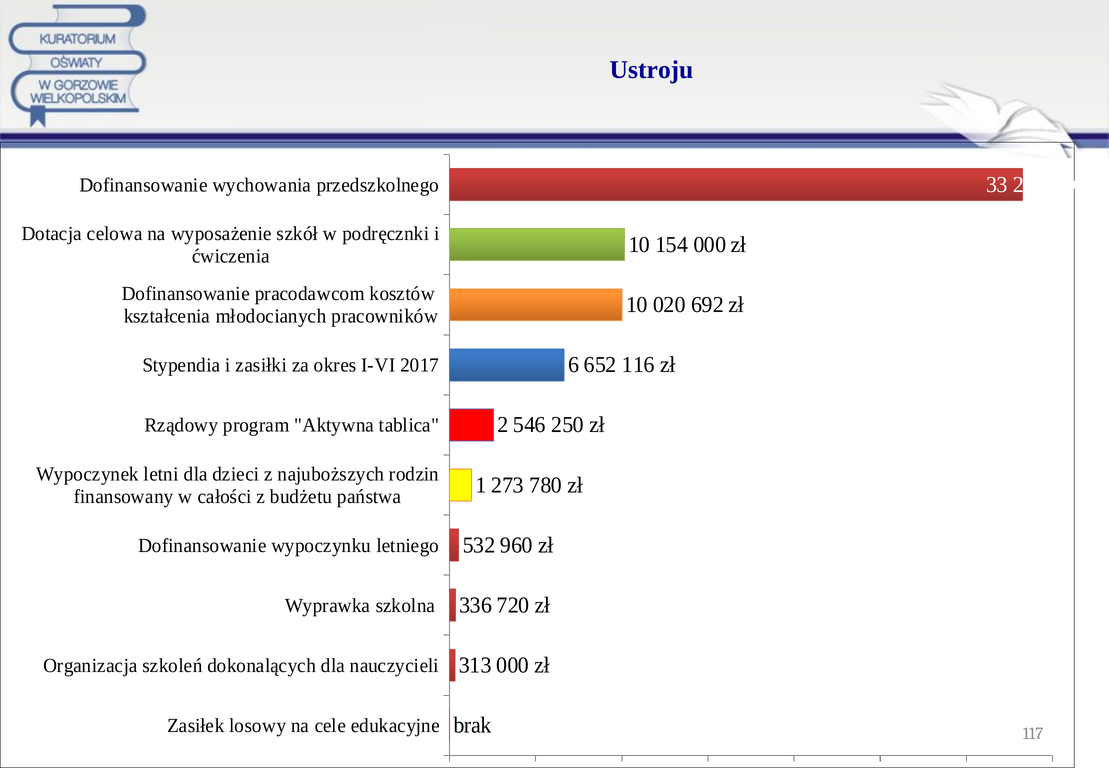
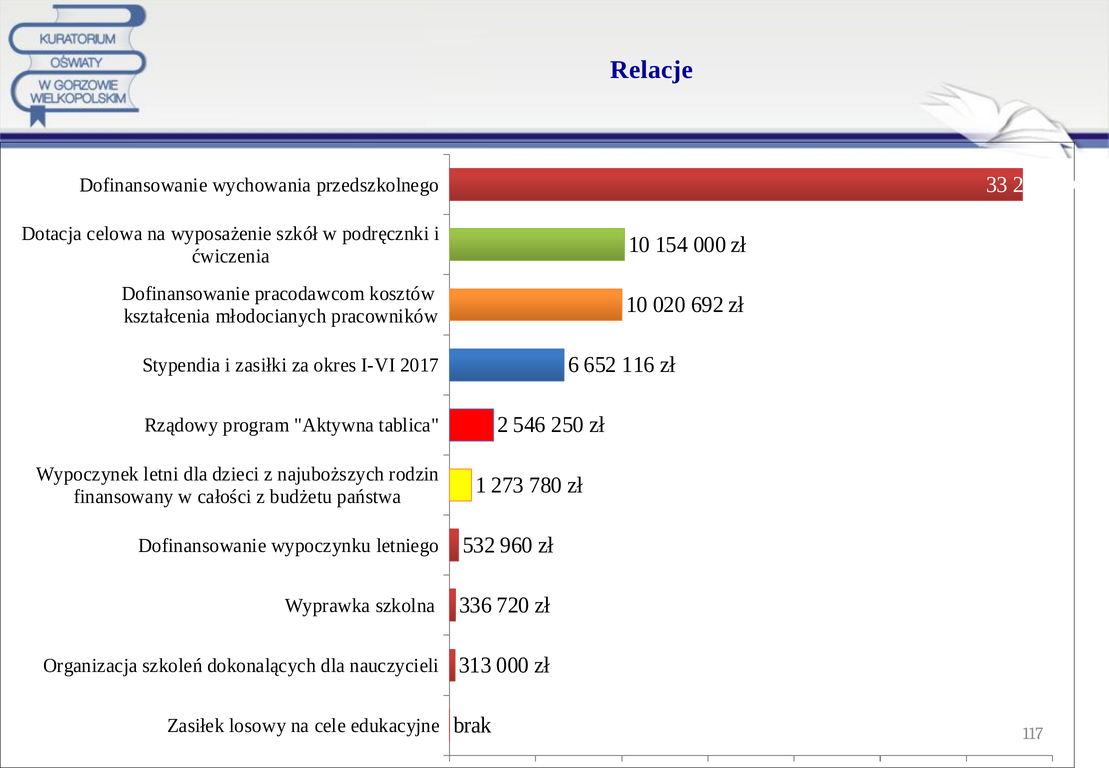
Ustroju: Ustroju -> Relacje
